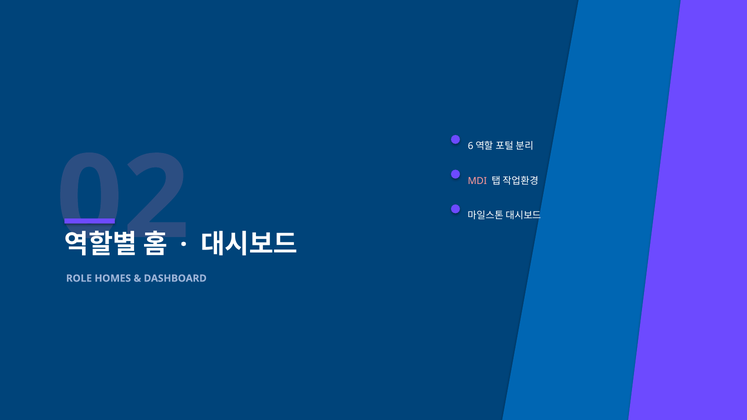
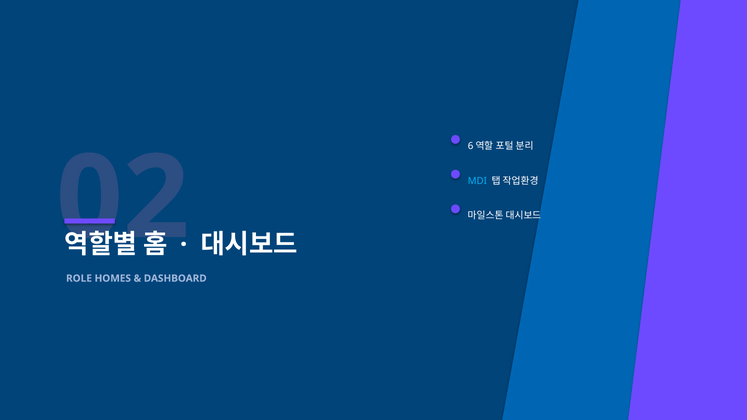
MDI colour: pink -> light blue
